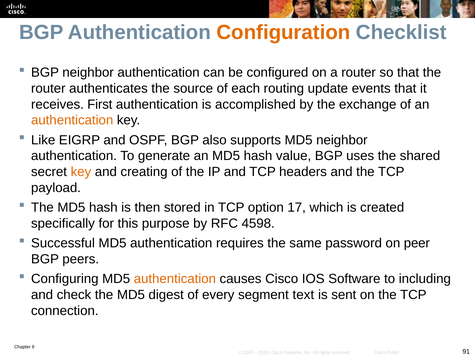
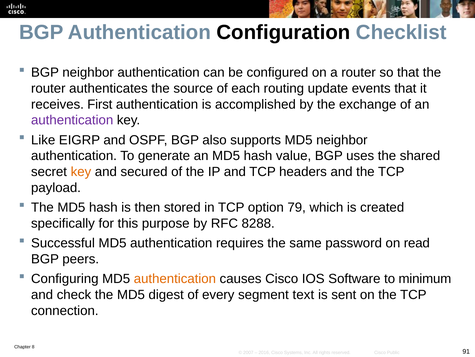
Configuration colour: orange -> black
authentication at (72, 120) colour: orange -> purple
creating: creating -> secured
17: 17 -> 79
4598: 4598 -> 8288
peer: peer -> read
including: including -> minimum
